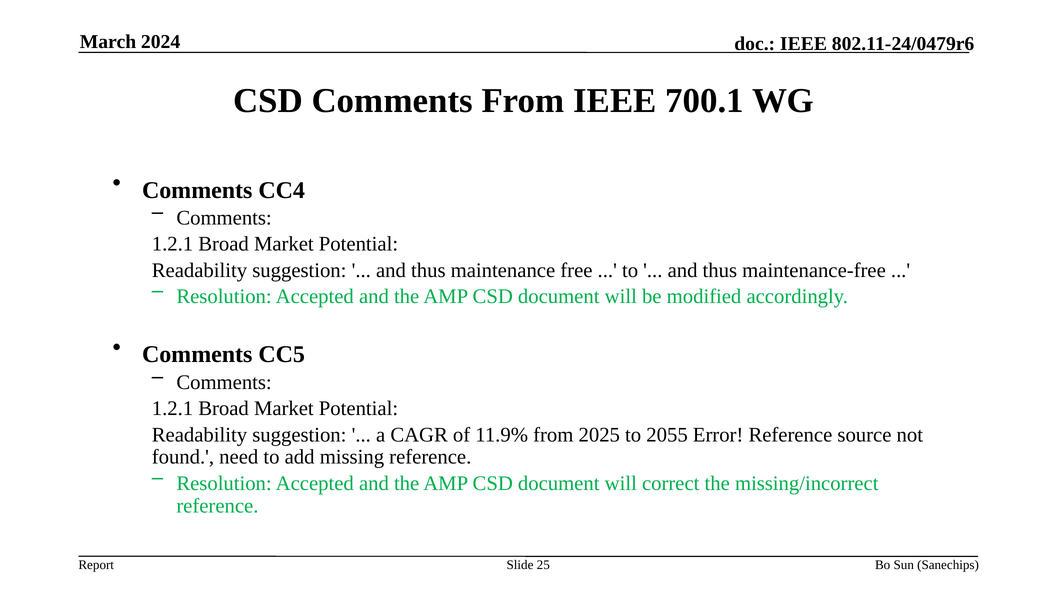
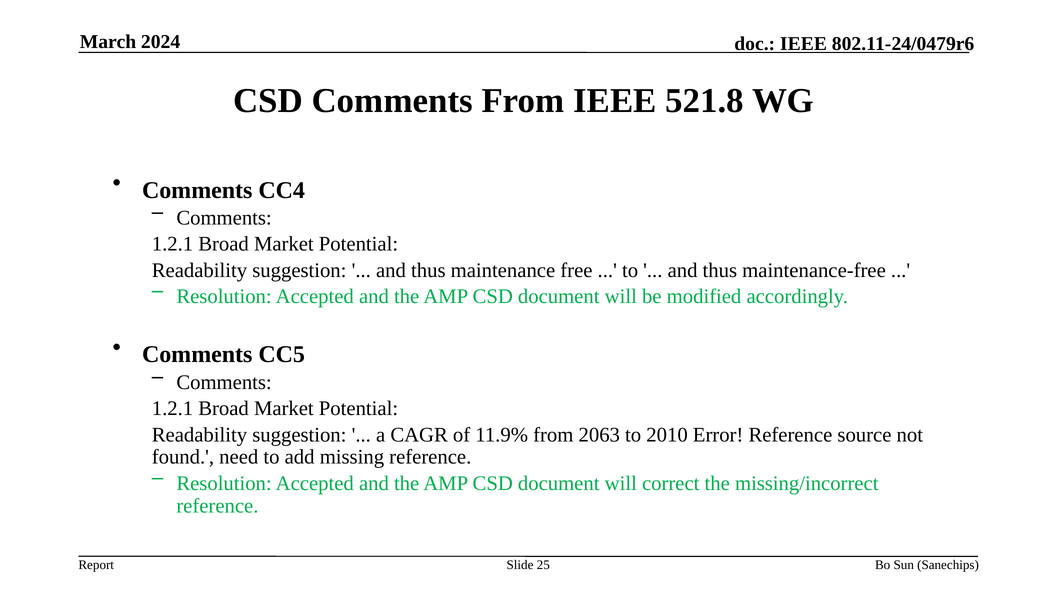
700.1: 700.1 -> 521.8
2025: 2025 -> 2063
2055: 2055 -> 2010
